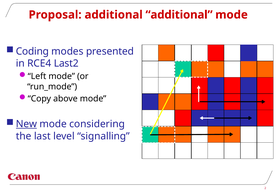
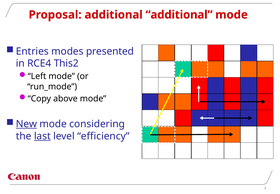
Coding: Coding -> Entries
Last2: Last2 -> This2
last underline: none -> present
signalling: signalling -> efficiency
